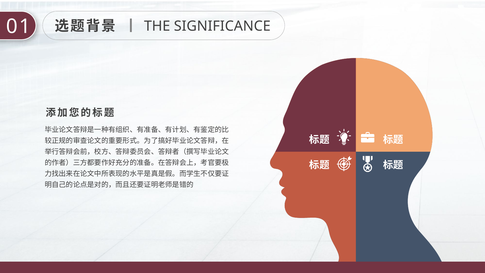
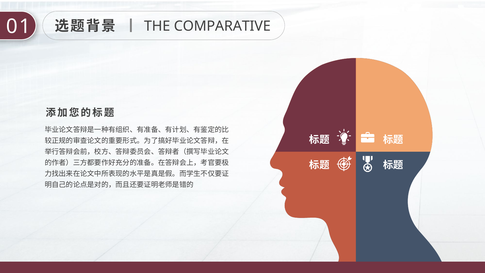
SIGNIFICANCE: SIGNIFICANCE -> COMPARATIVE
